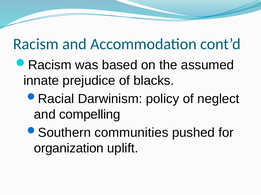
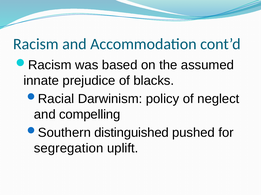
communities: communities -> distinguished
organization: organization -> segregation
